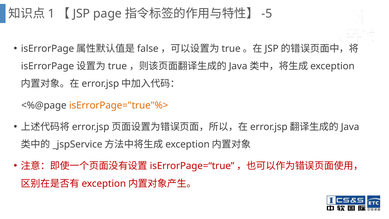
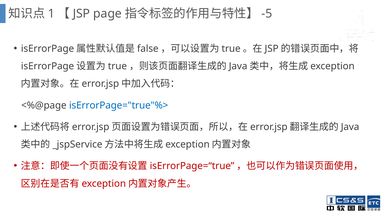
isErrorPage="true"%> colour: orange -> blue
